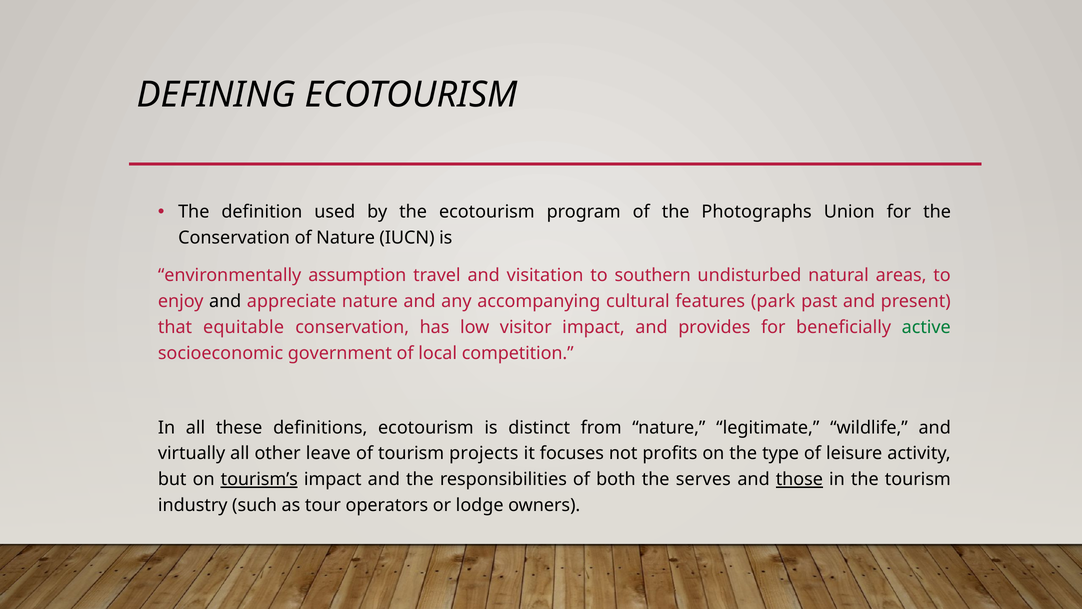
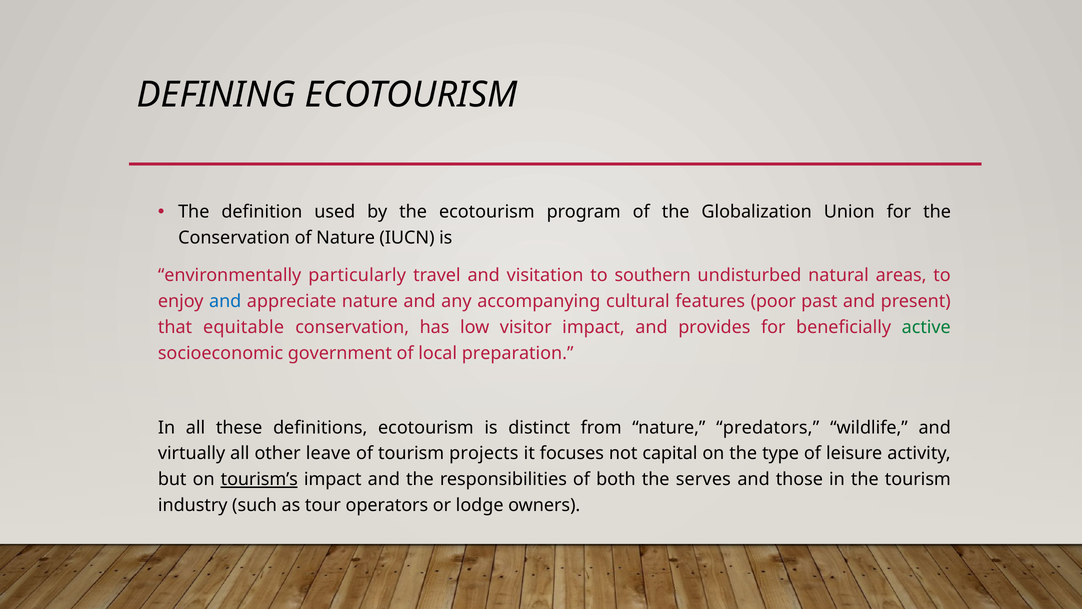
Photographs: Photographs -> Globalization
assumption: assumption -> particularly
and at (225, 301) colour: black -> blue
park: park -> poor
competition: competition -> preparation
legitimate: legitimate -> predators
profits: profits -> capital
those underline: present -> none
